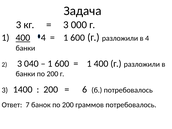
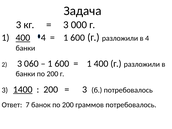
040: 040 -> 060
1400 underline: none -> present
6 at (85, 89): 6 -> 3
